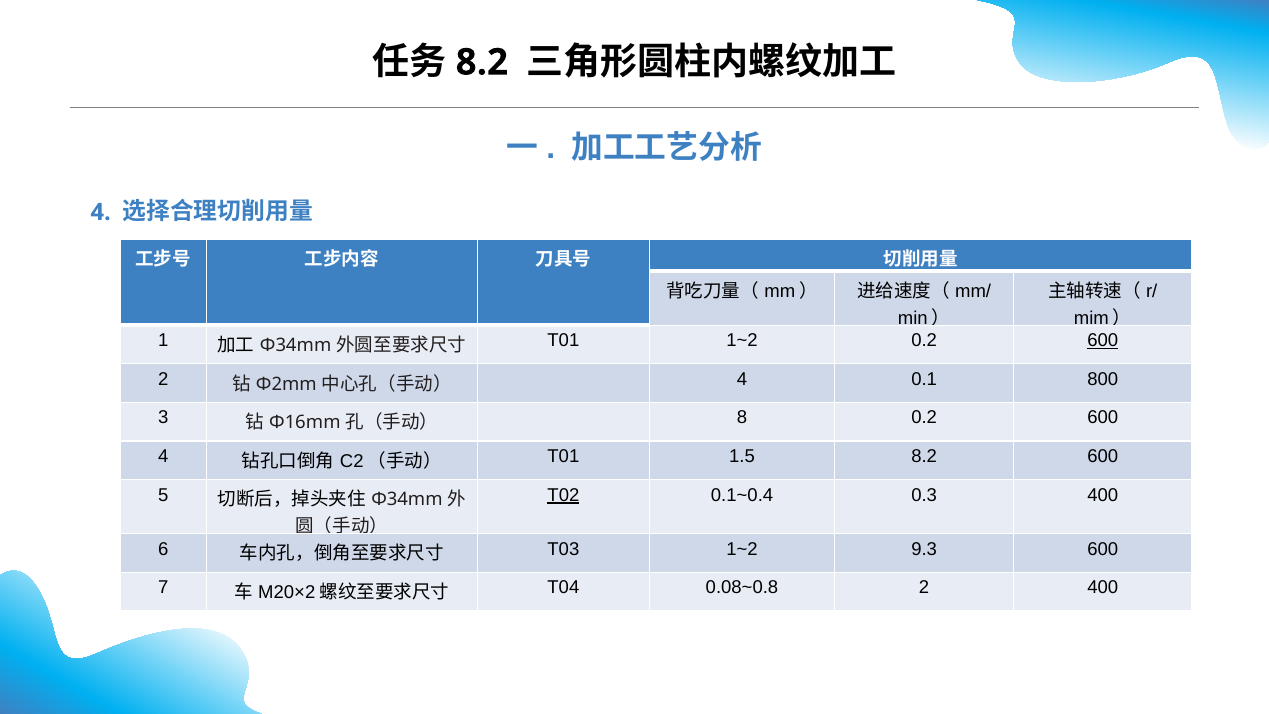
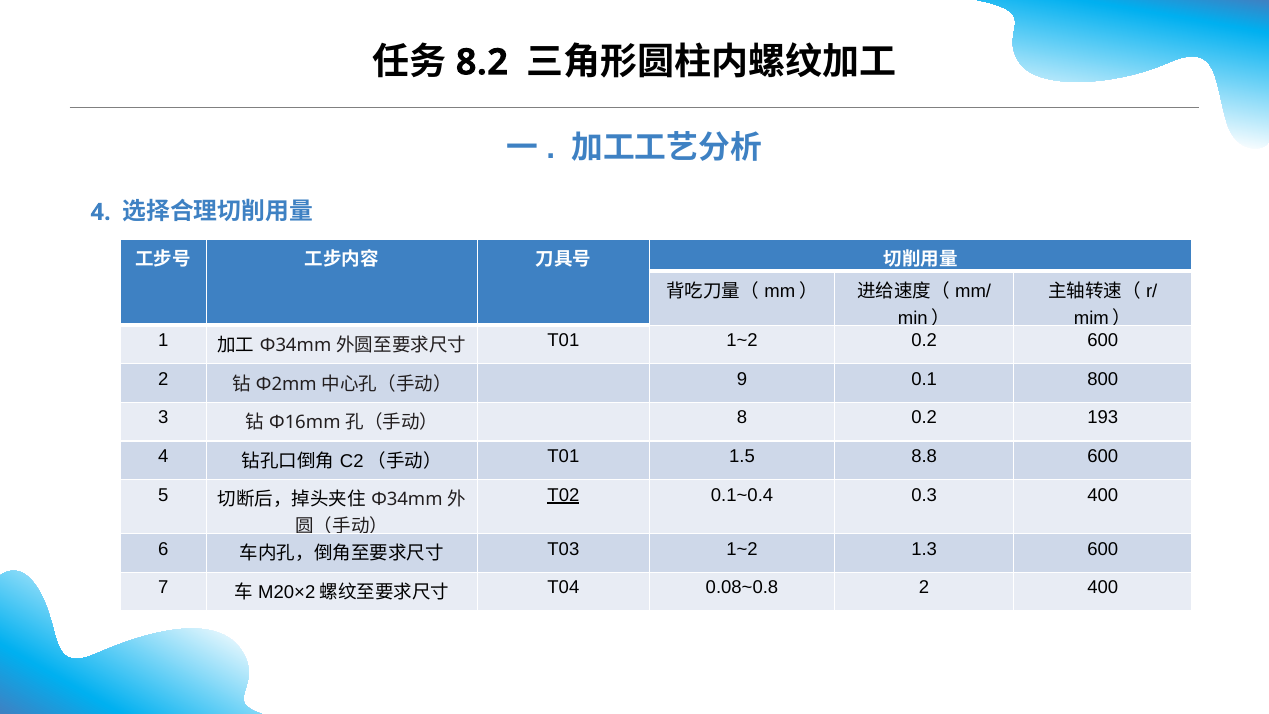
600 at (1103, 341) underline: present -> none
4 at (742, 379): 4 -> 9
8 0.2 600: 600 -> 193
1.5 8.2: 8.2 -> 8.8
9.3: 9.3 -> 1.3
